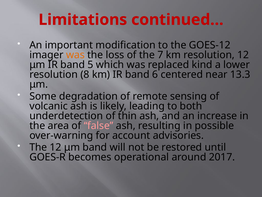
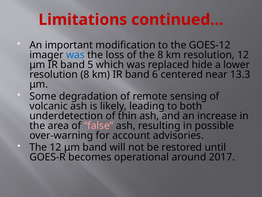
was at (75, 55) colour: orange -> blue
the 7: 7 -> 8
kind: kind -> hide
